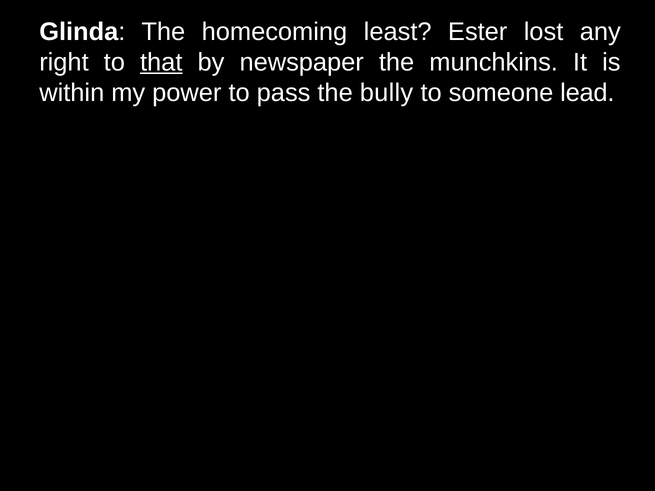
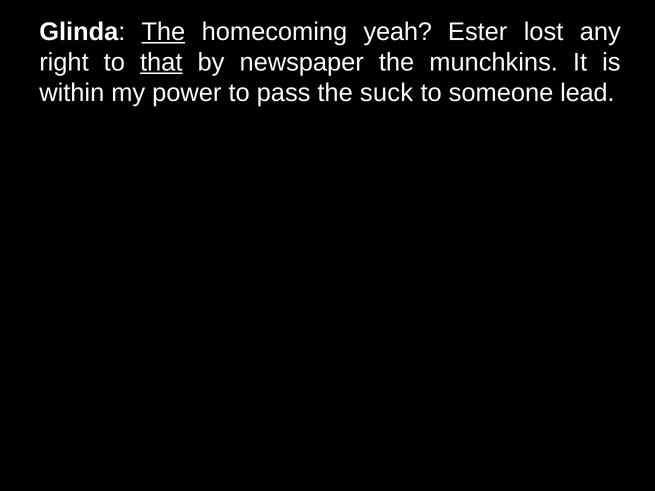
The at (163, 32) underline: none -> present
least: least -> yeah
bully: bully -> suck
